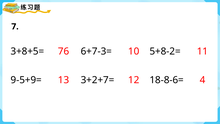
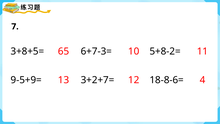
76: 76 -> 65
